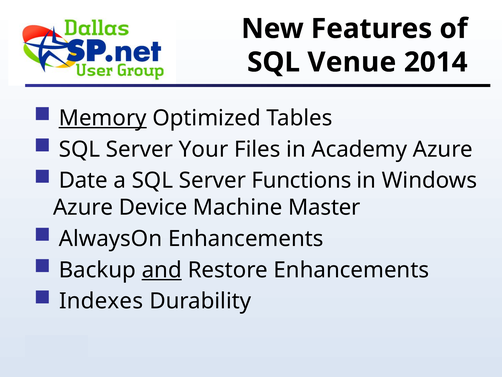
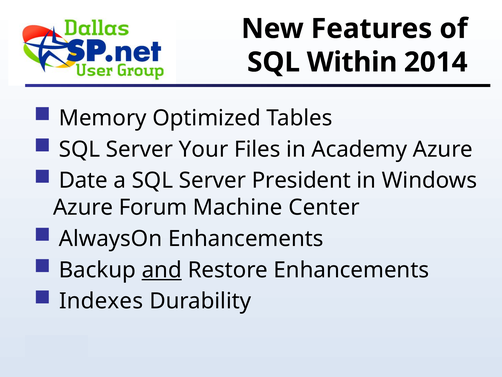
Venue: Venue -> Within
Memory underline: present -> none
Functions: Functions -> President
Device: Device -> Forum
Master: Master -> Center
